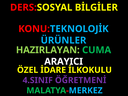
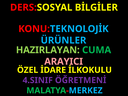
ARAYICI colour: white -> pink
